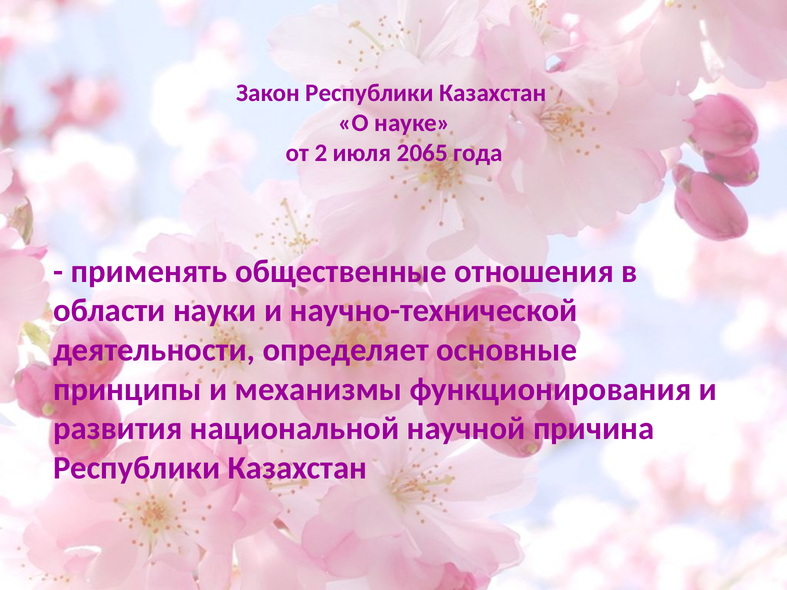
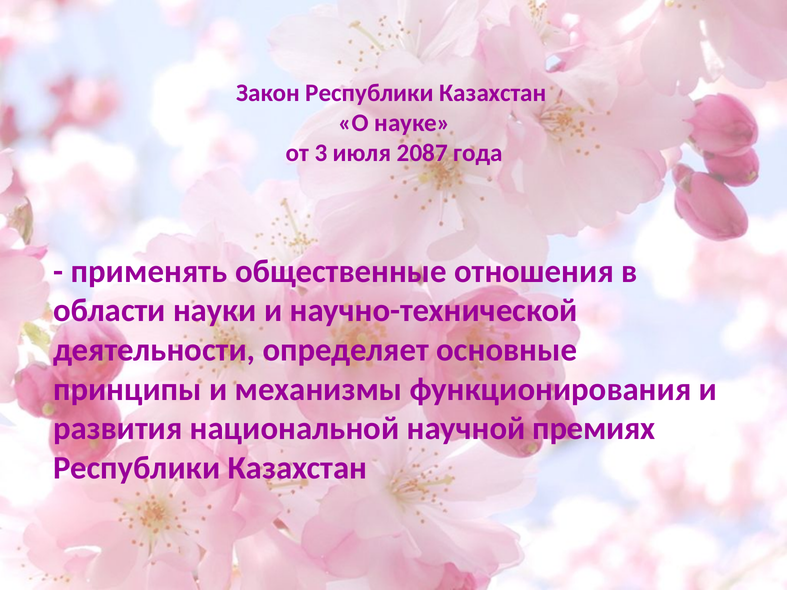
2: 2 -> 3
2065: 2065 -> 2087
причина: причина -> премиях
